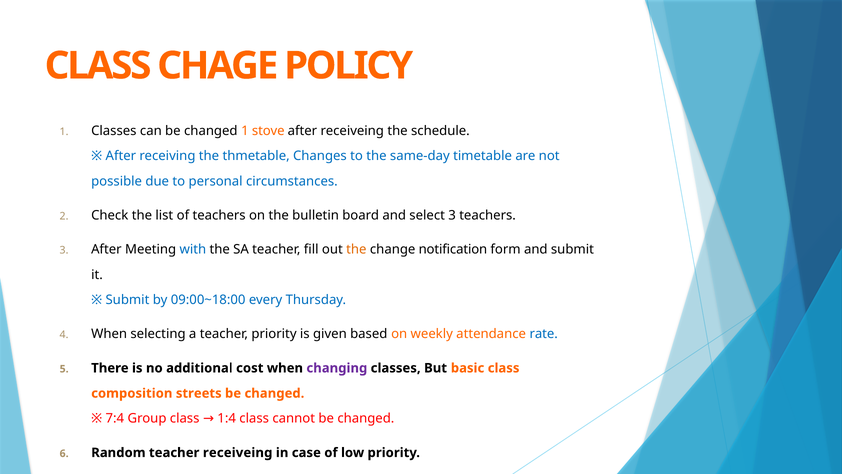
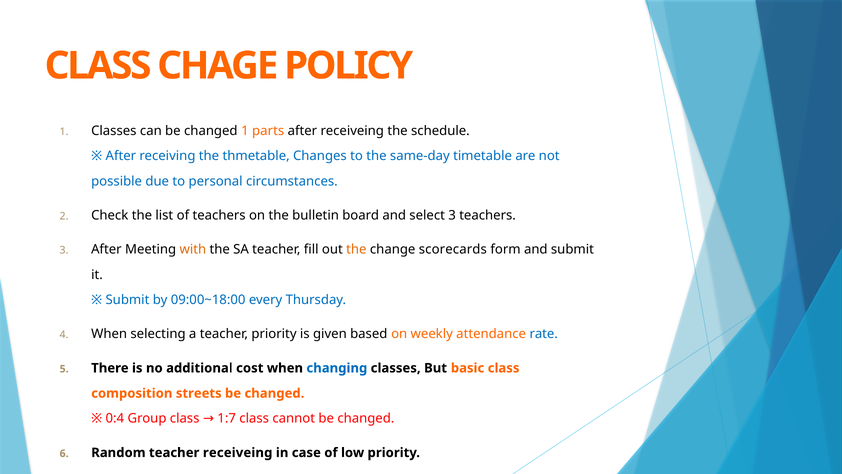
stove: stove -> parts
with colour: blue -> orange
notification: notification -> scorecards
changing colour: purple -> blue
7:4: 7:4 -> 0:4
1:4: 1:4 -> 1:7
